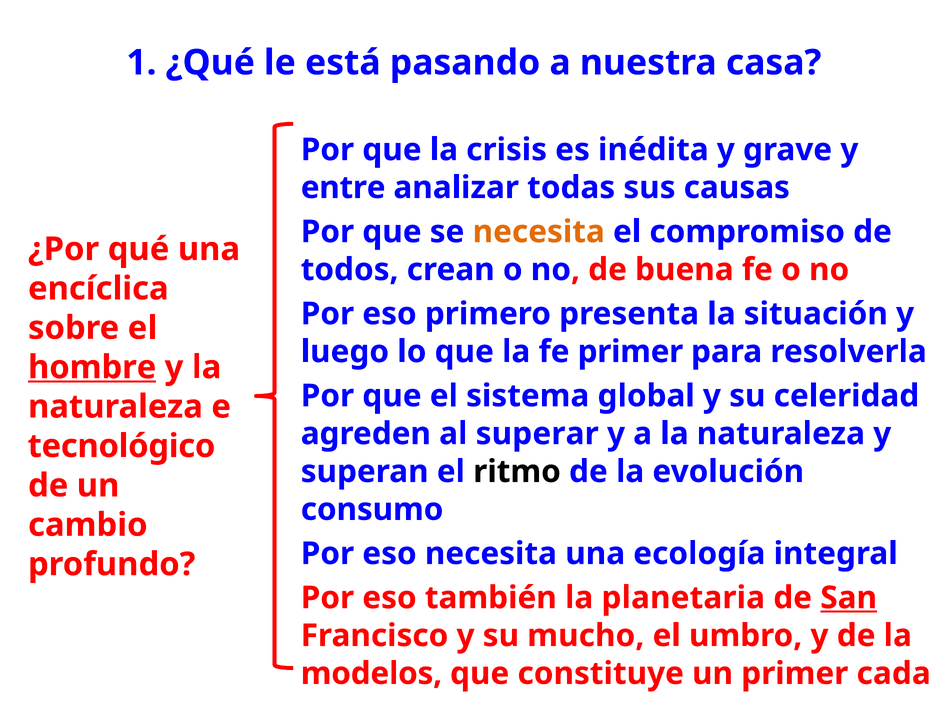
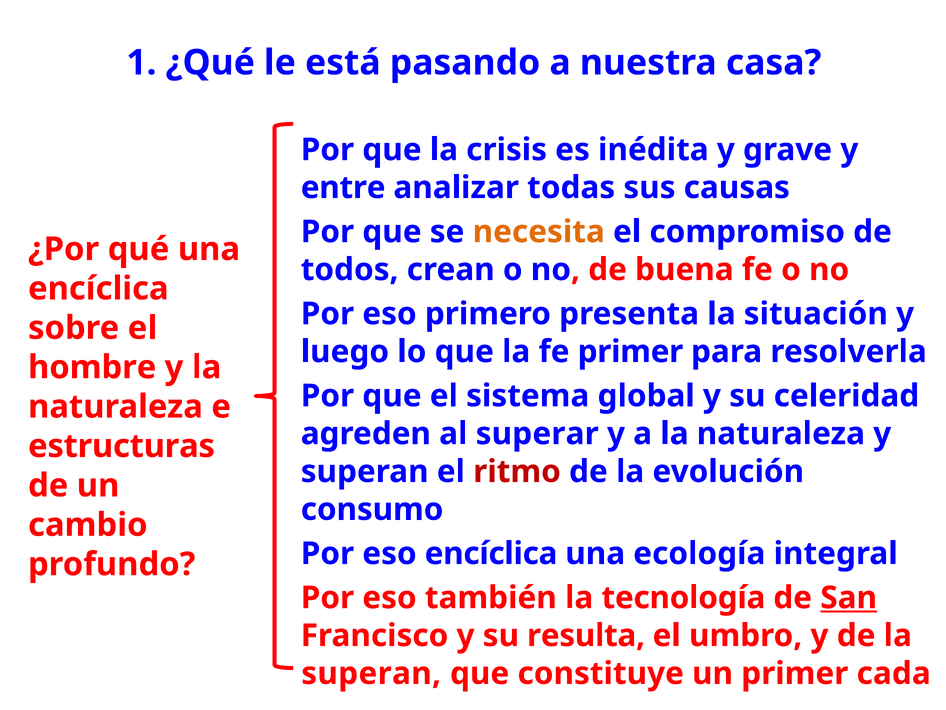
hombre underline: present -> none
tecnológico: tecnológico -> estructuras
ritmo colour: black -> red
eso necesita: necesita -> encíclica
planetaria: planetaria -> tecnología
mucho: mucho -> resulta
modelos at (371, 673): modelos -> superan
